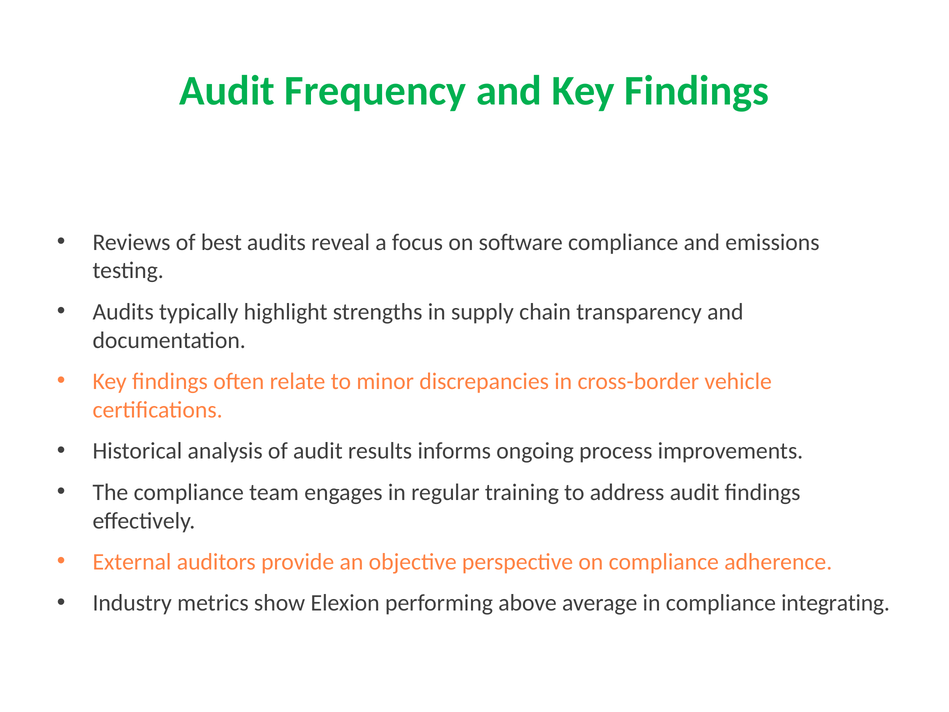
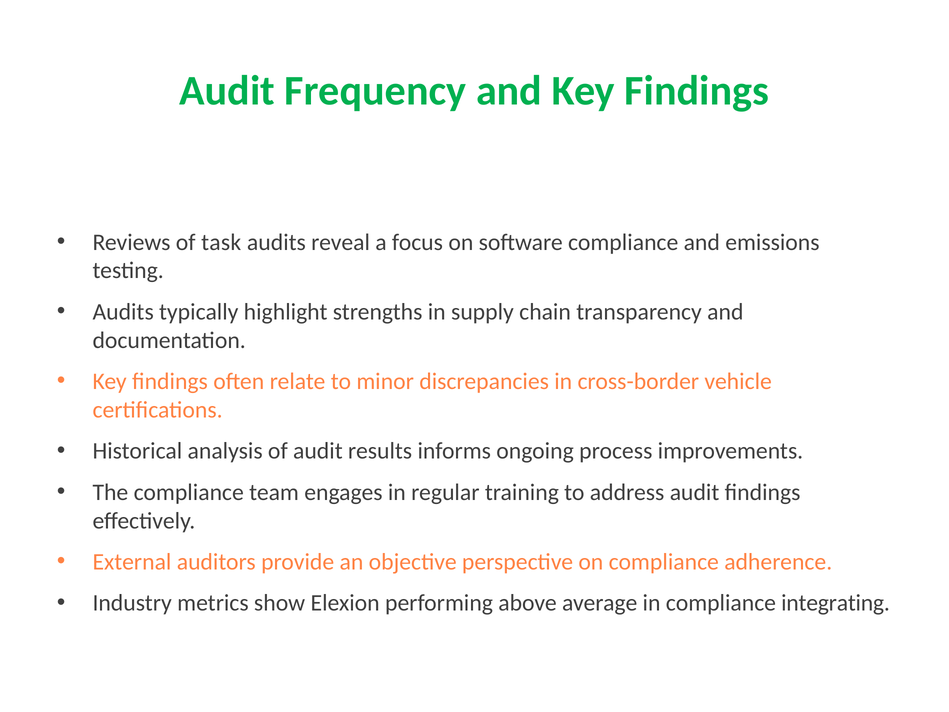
best: best -> task
